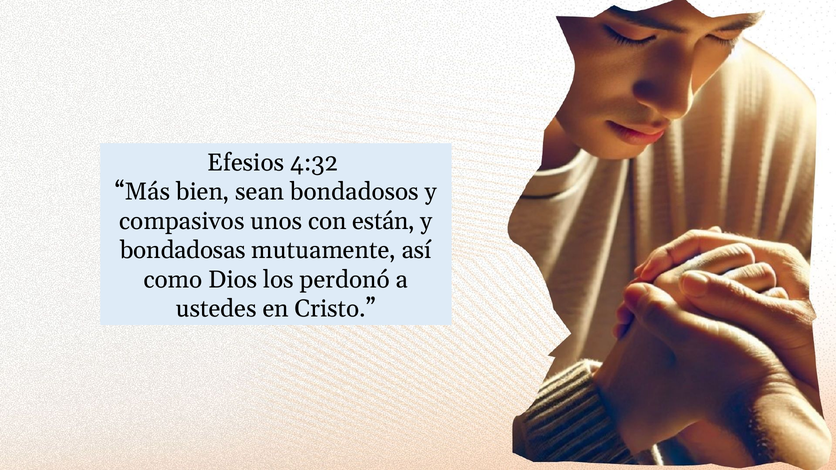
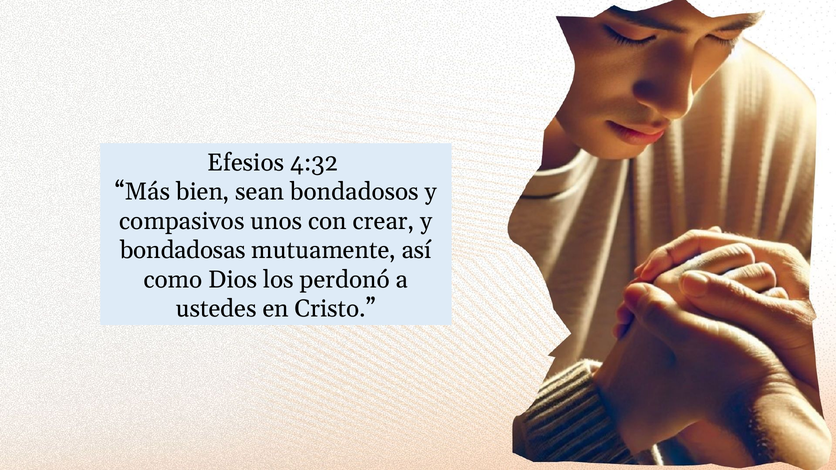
están: están -> crear
